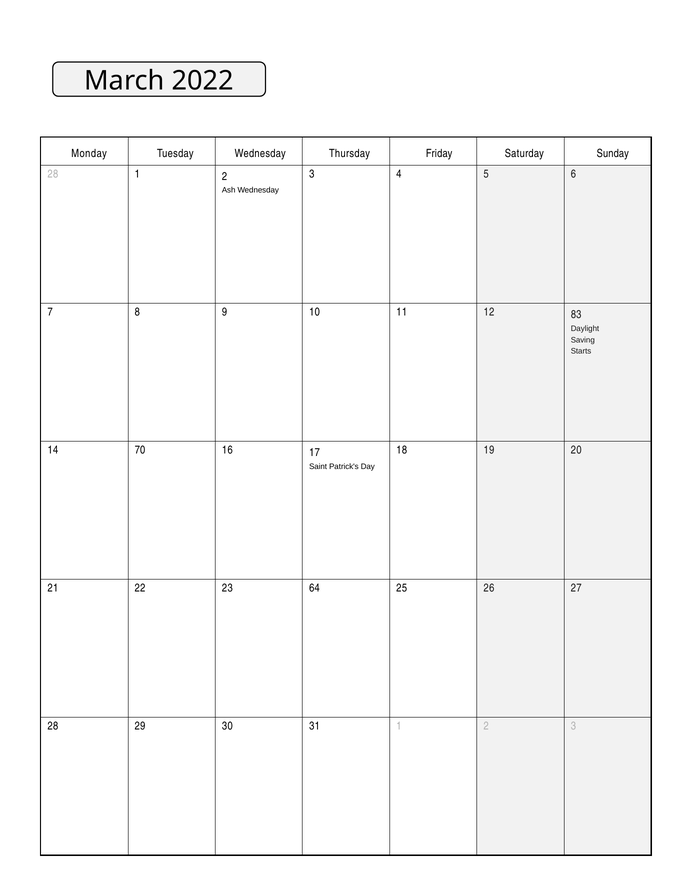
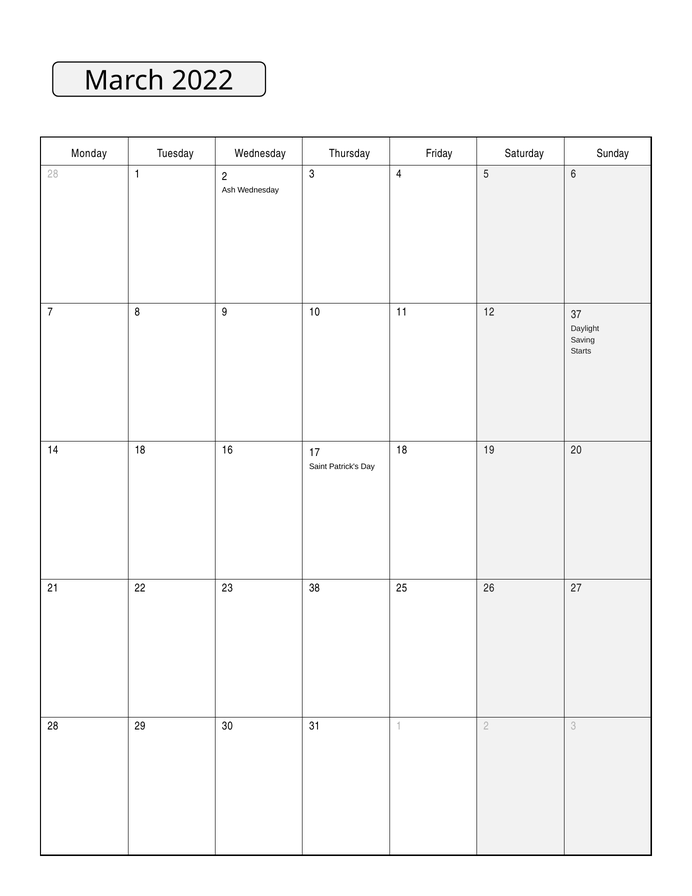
83: 83 -> 37
14 70: 70 -> 18
64: 64 -> 38
